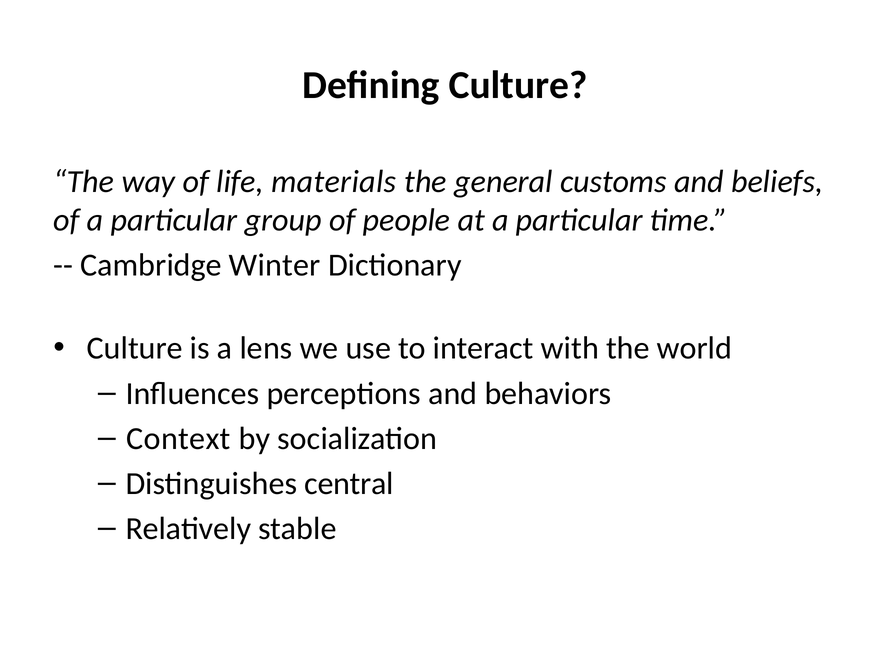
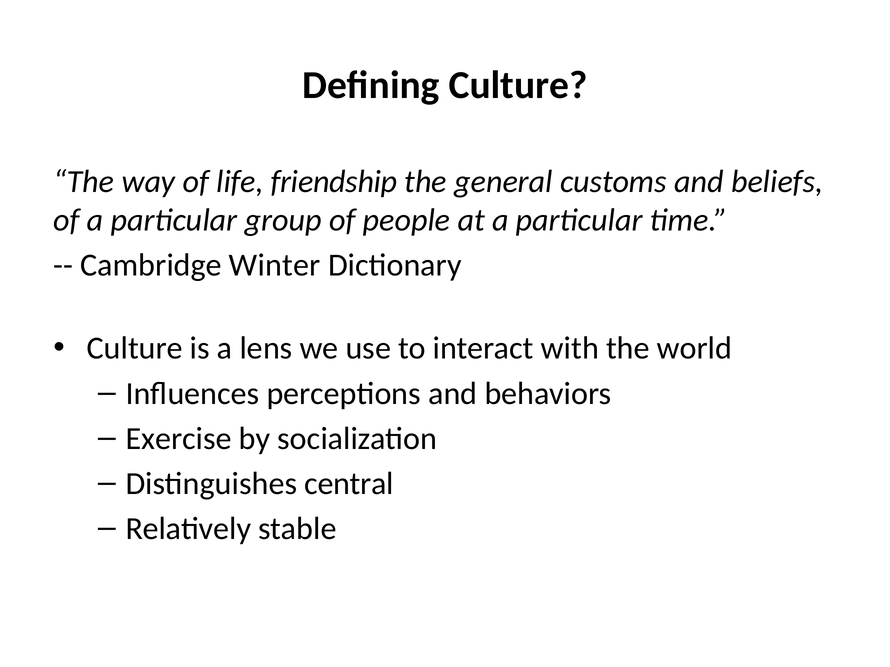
materials: materials -> friendship
Context: Context -> Exercise
